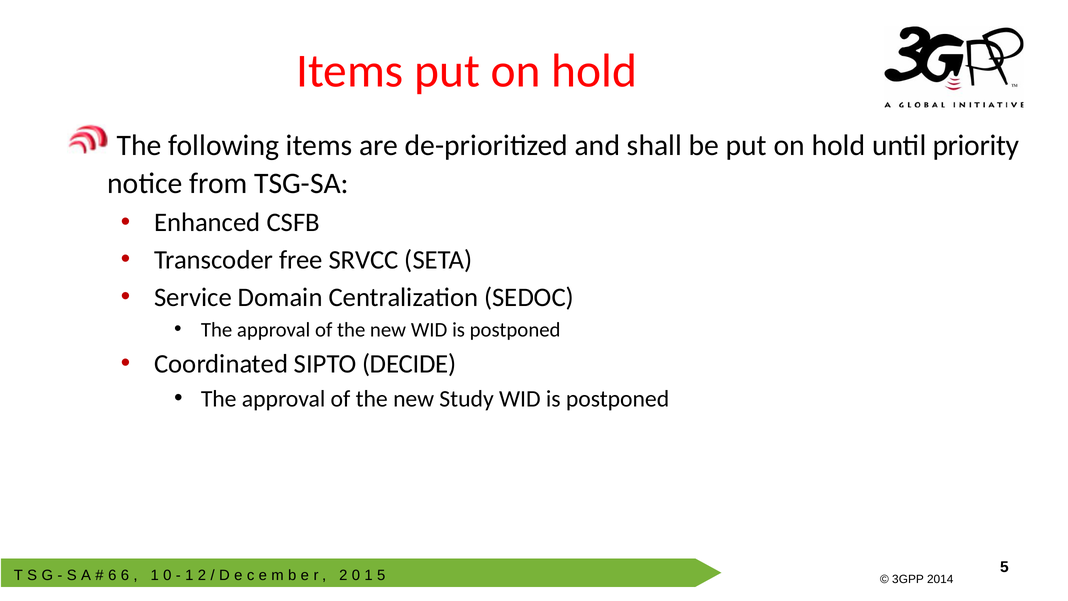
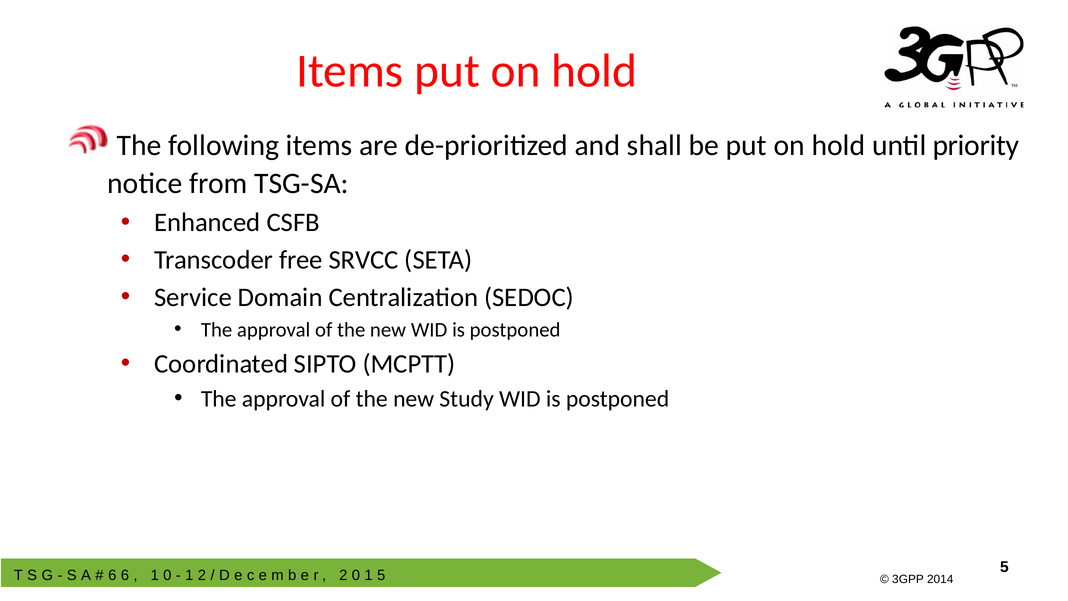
DECIDE: DECIDE -> MCPTT
